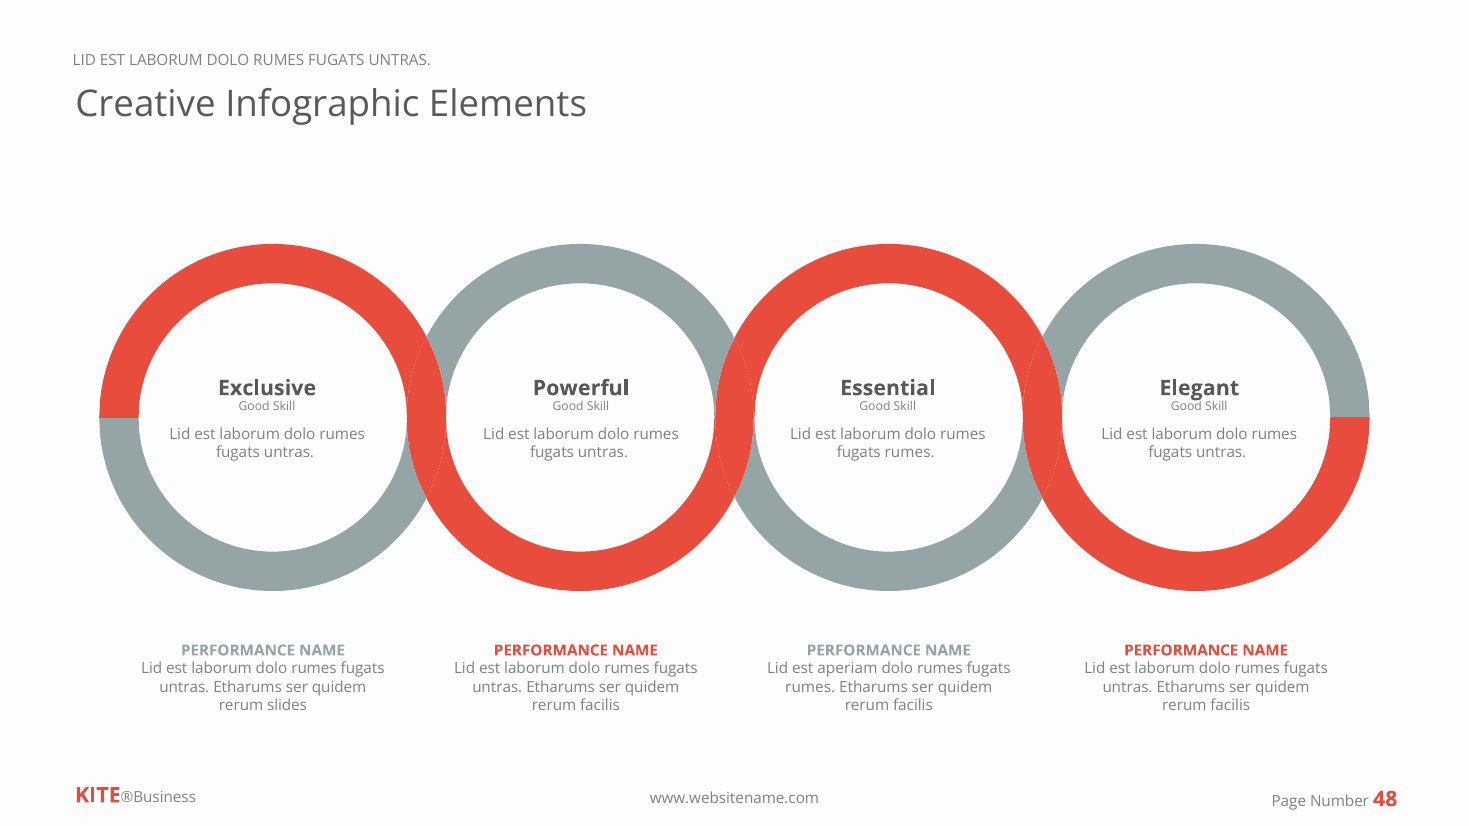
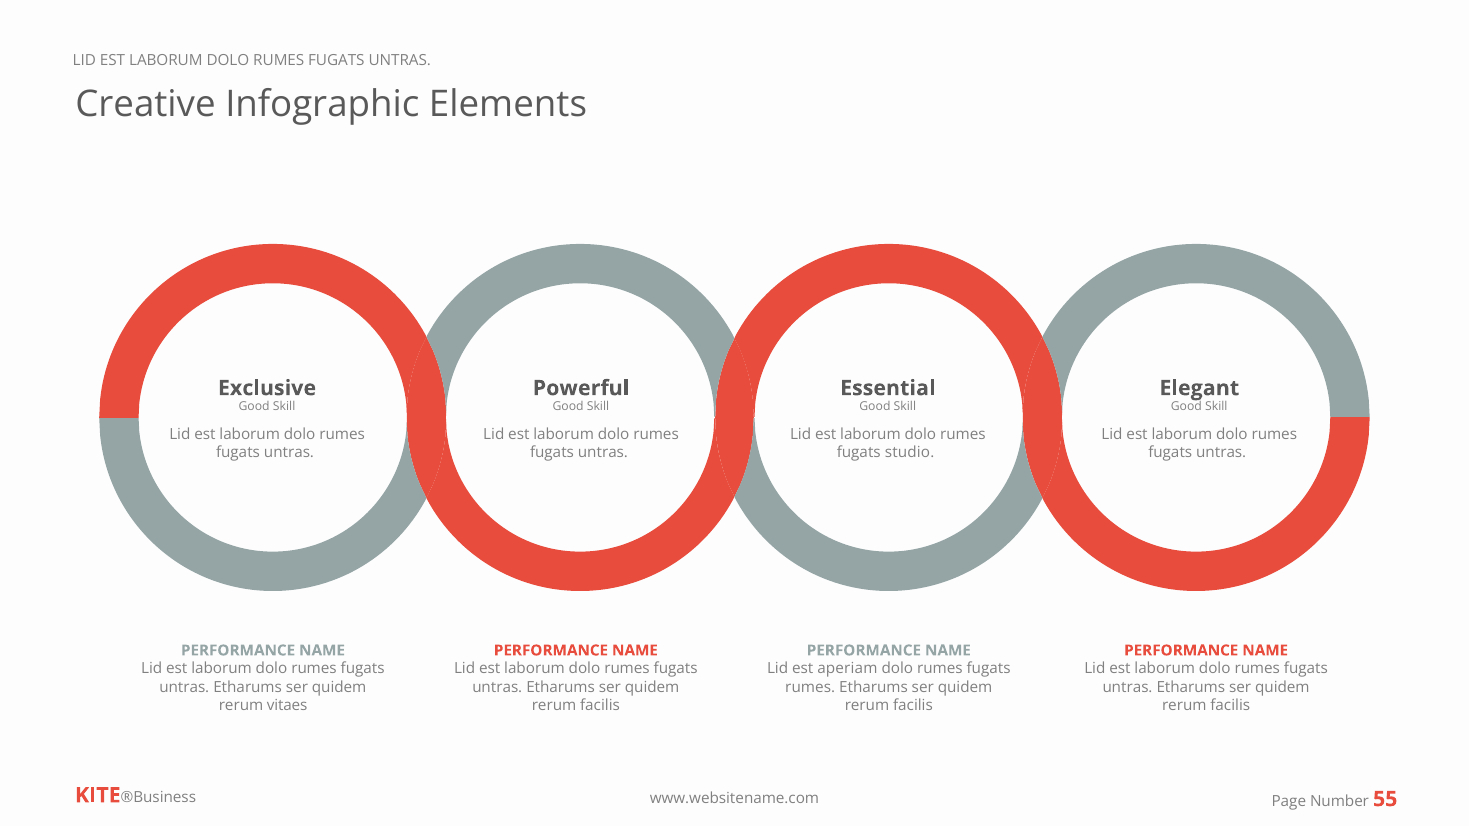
rumes at (910, 453): rumes -> studio
slides: slides -> vitaes
48: 48 -> 55
